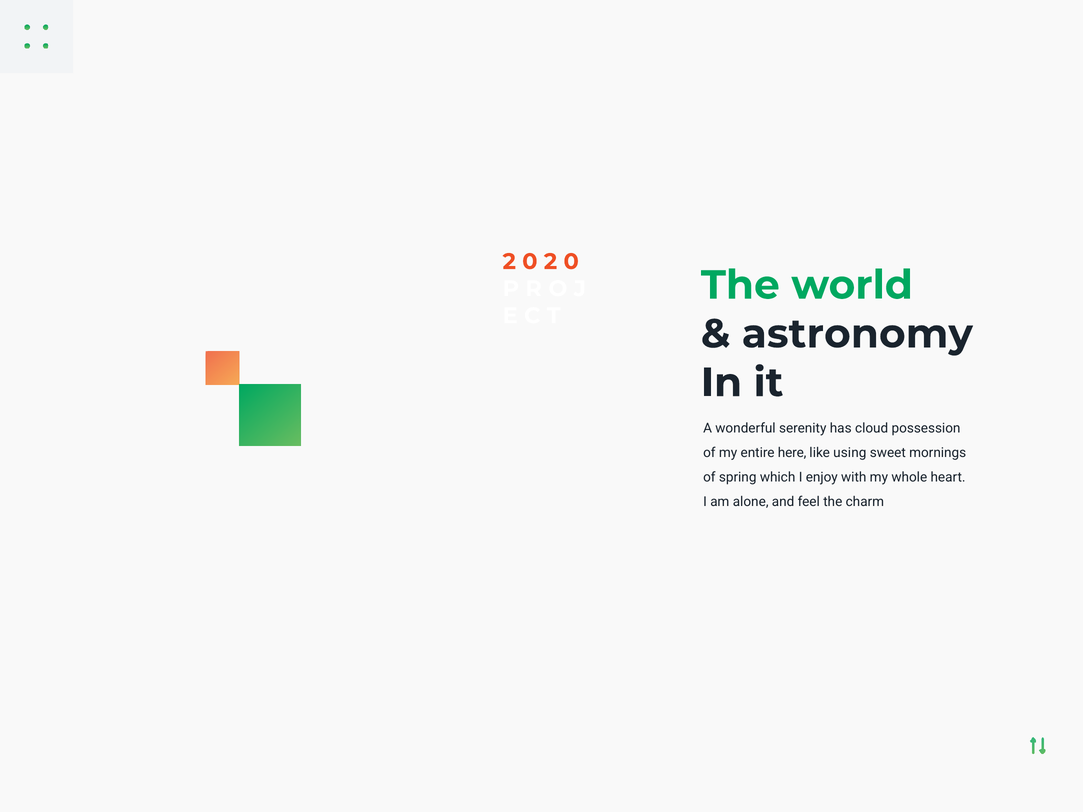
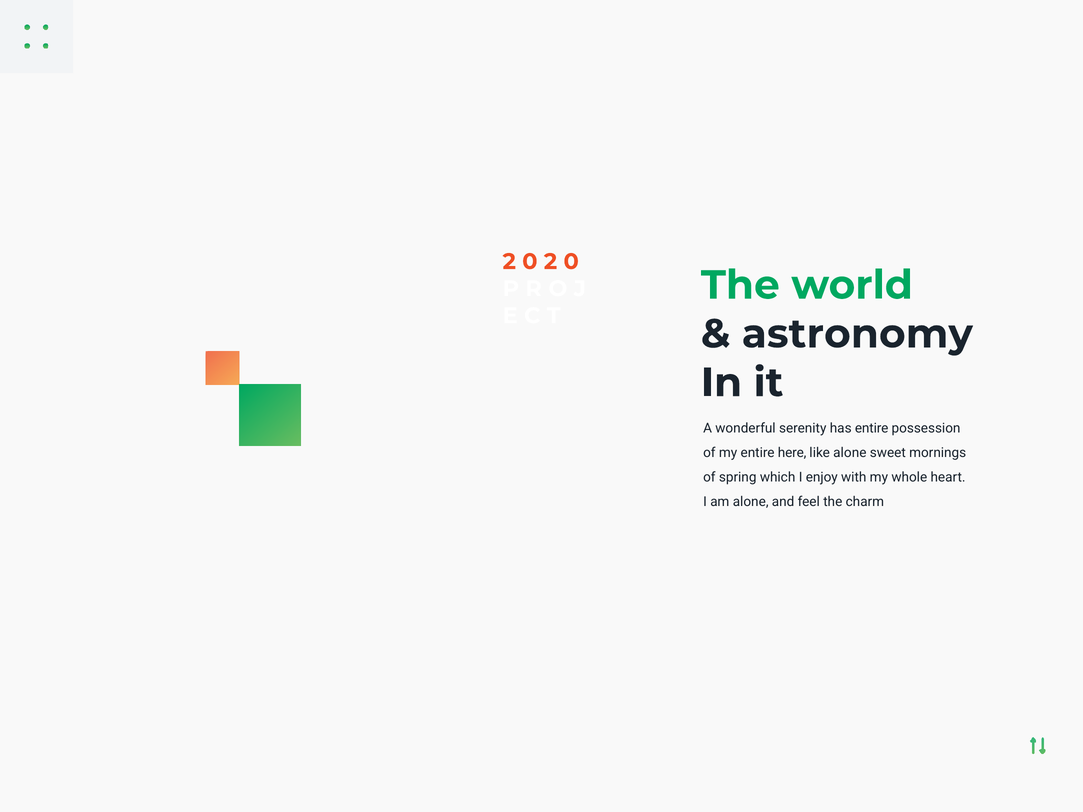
has cloud: cloud -> entire
like using: using -> alone
